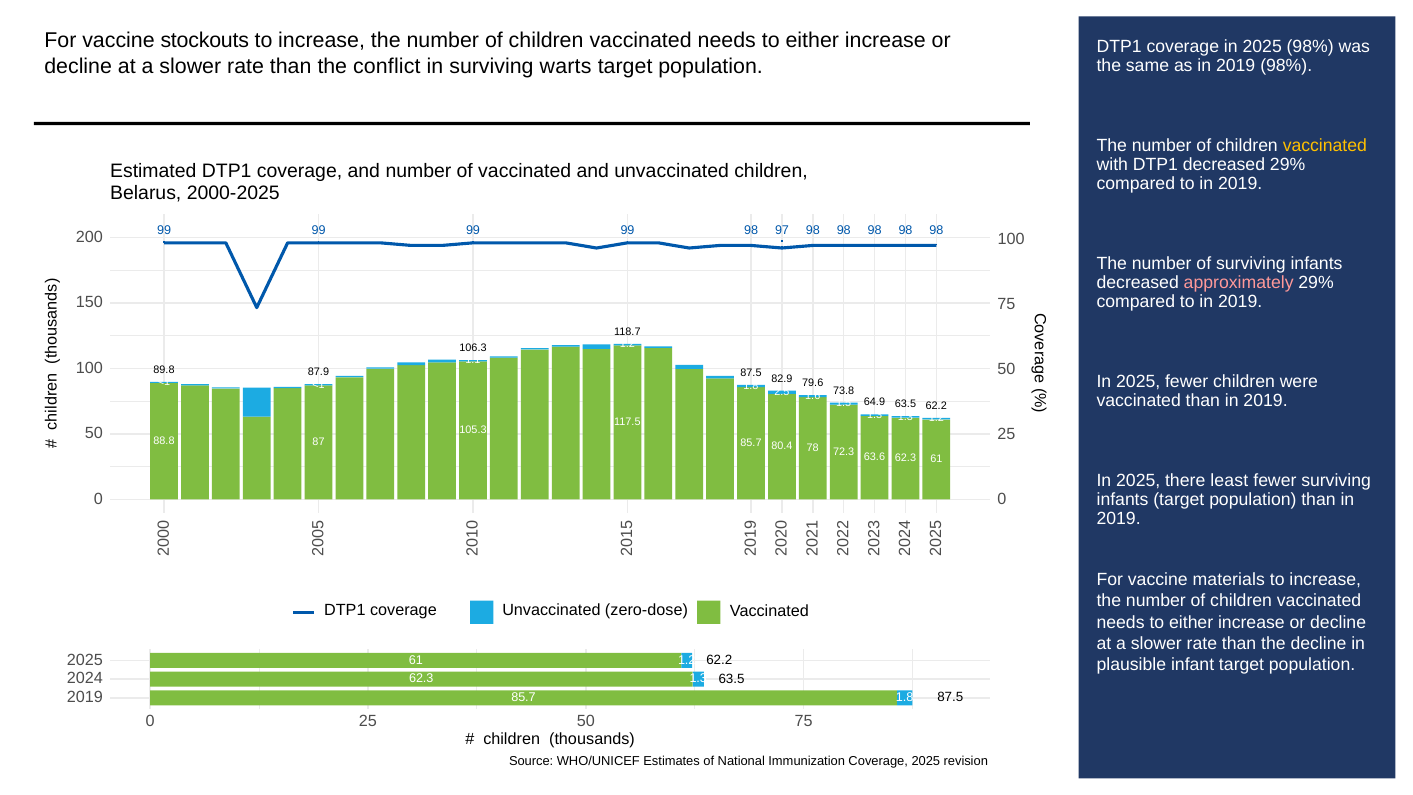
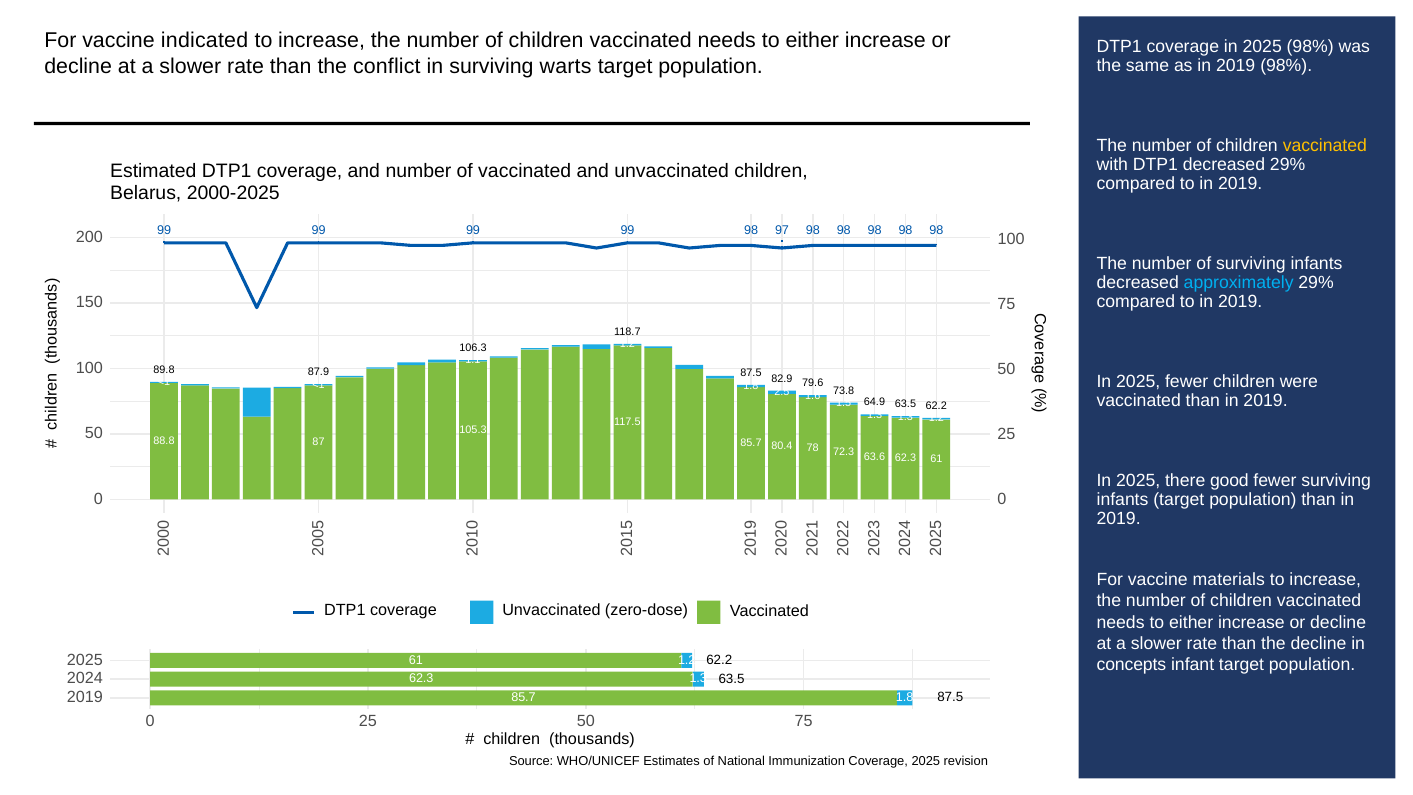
stockouts: stockouts -> indicated
approximately colour: pink -> light blue
least: least -> good
plausible: plausible -> concepts
